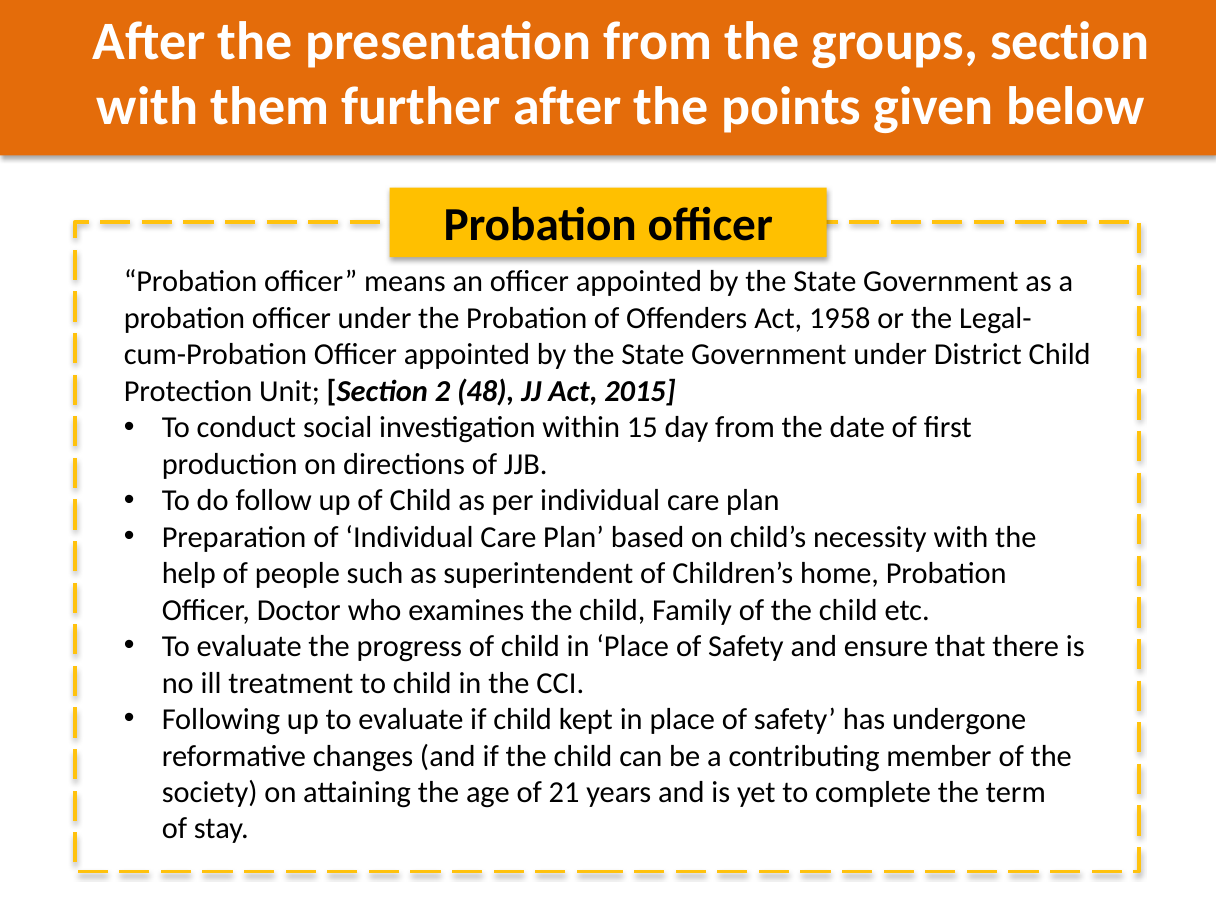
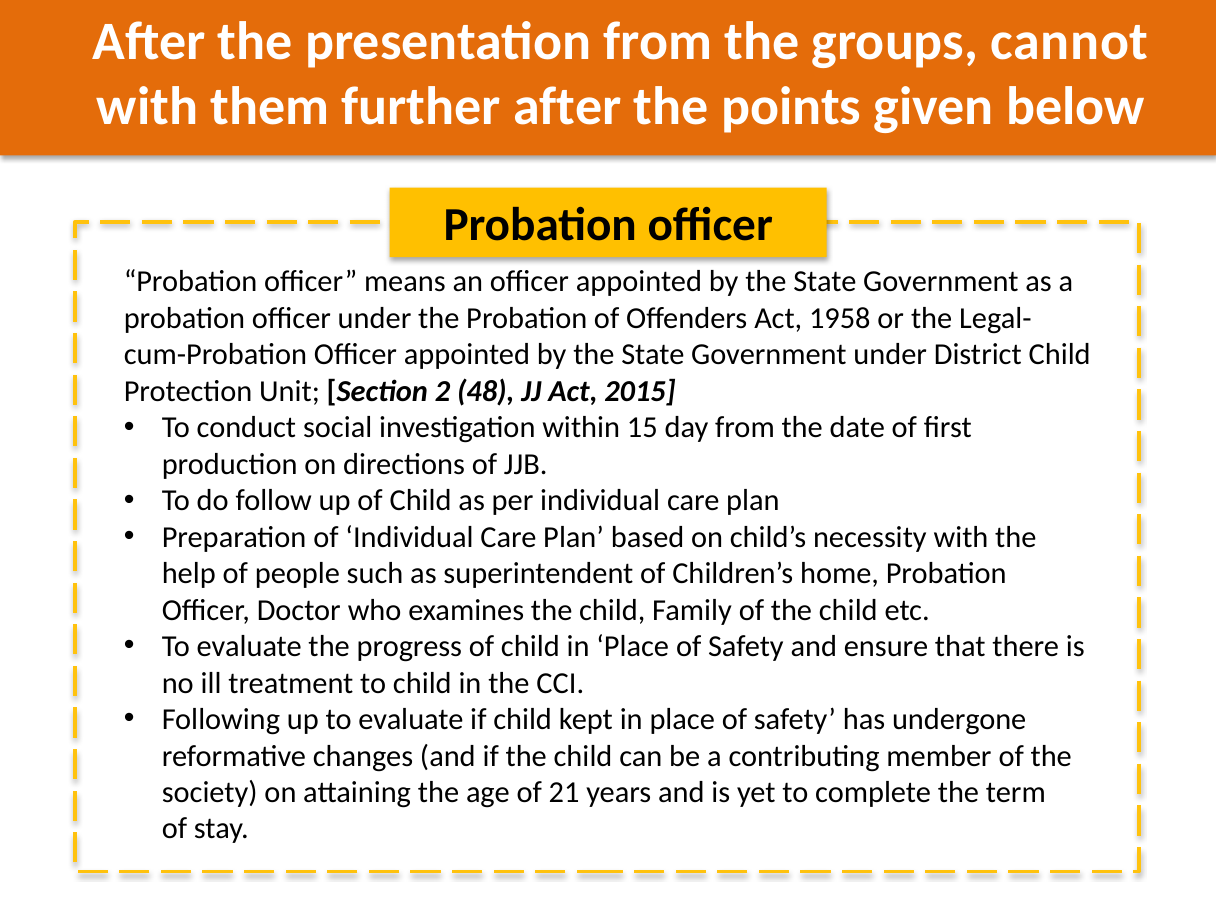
groups section: section -> cannot
